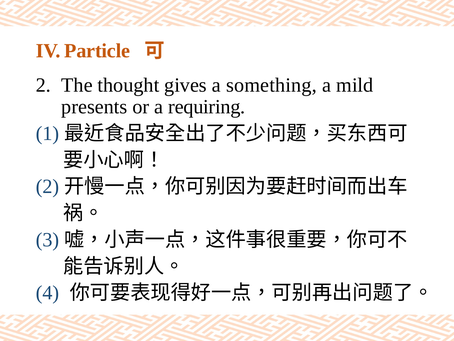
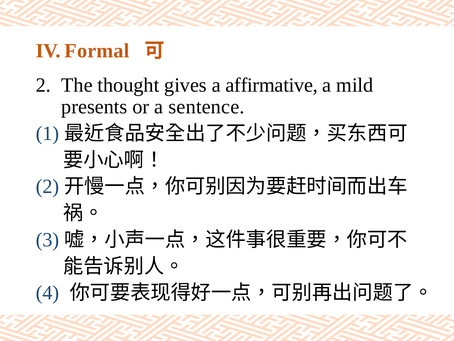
Particle: Particle -> Formal
something: something -> affirmative
requiring: requiring -> sentence
